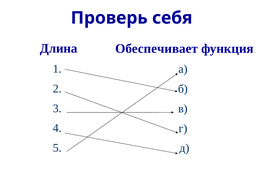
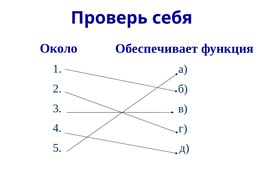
Длина: Длина -> Около
